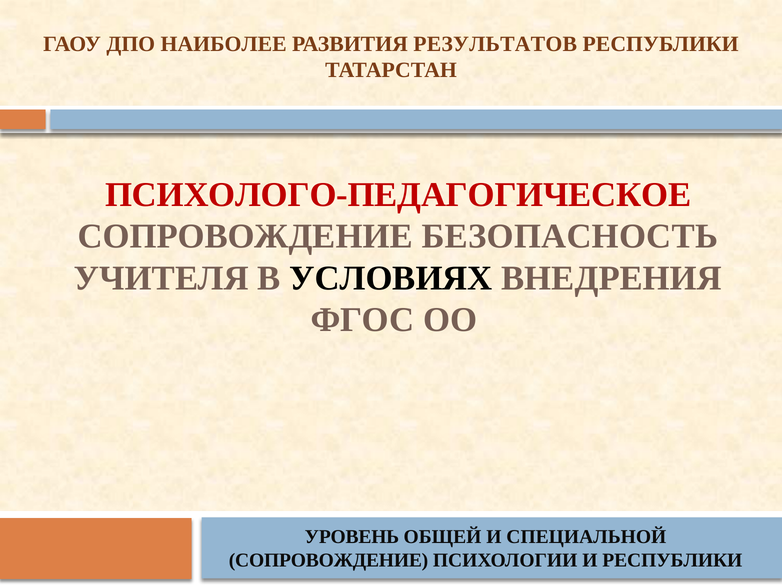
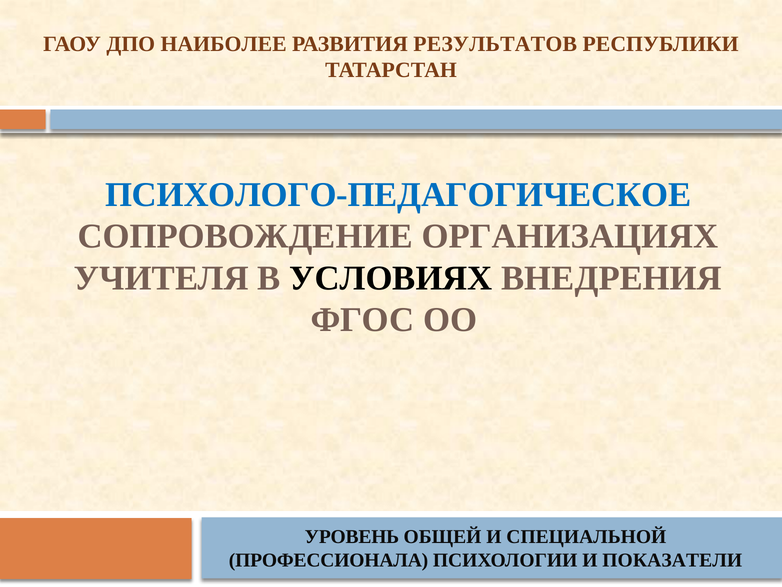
ПСИХОЛОГО-ПЕДАГОГИЧЕСКОЕ colour: red -> blue
БЕЗОПАСНОСТЬ: БЕЗОПАСНОСТЬ -> ОРГАНИЗАЦИЯХ
СОПРОВОЖДЕНИЕ at (329, 560): СОПРОВОЖДЕНИЕ -> ПРОФЕССИОНАЛА
И РЕСПУБЛИКИ: РЕСПУБЛИКИ -> ПОКАЗАТЕЛИ
